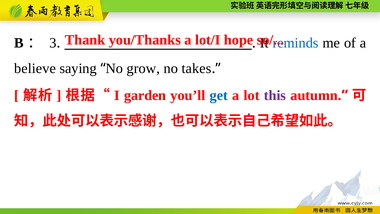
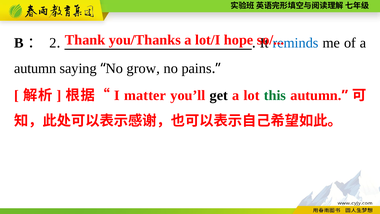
3: 3 -> 2
believe at (35, 68): believe -> autumn
takes: takes -> pains
garden: garden -> matter
get colour: blue -> black
this colour: purple -> green
